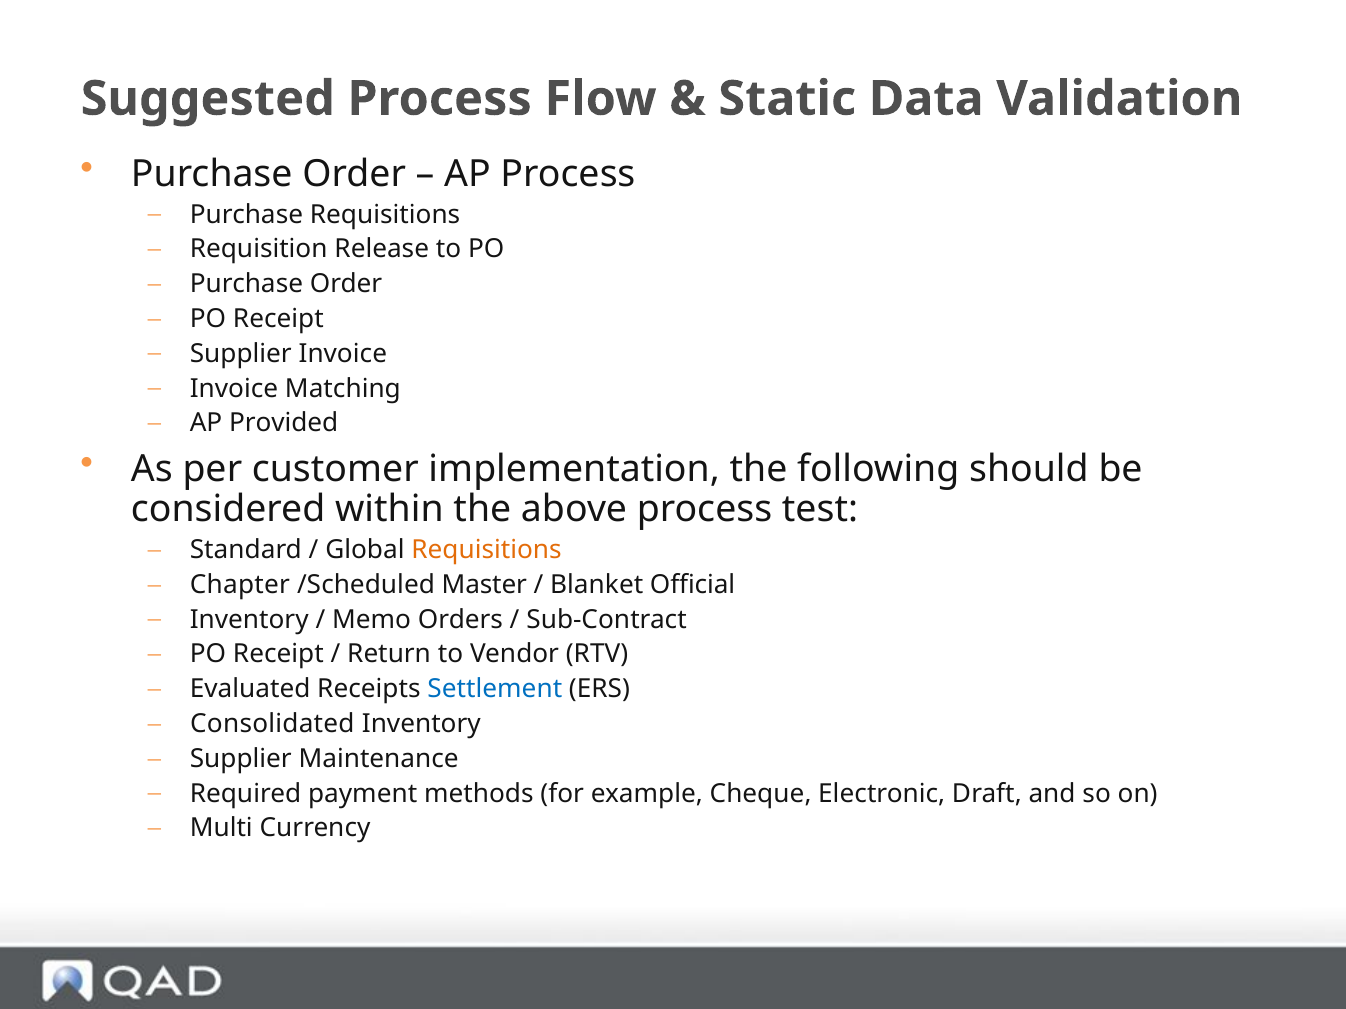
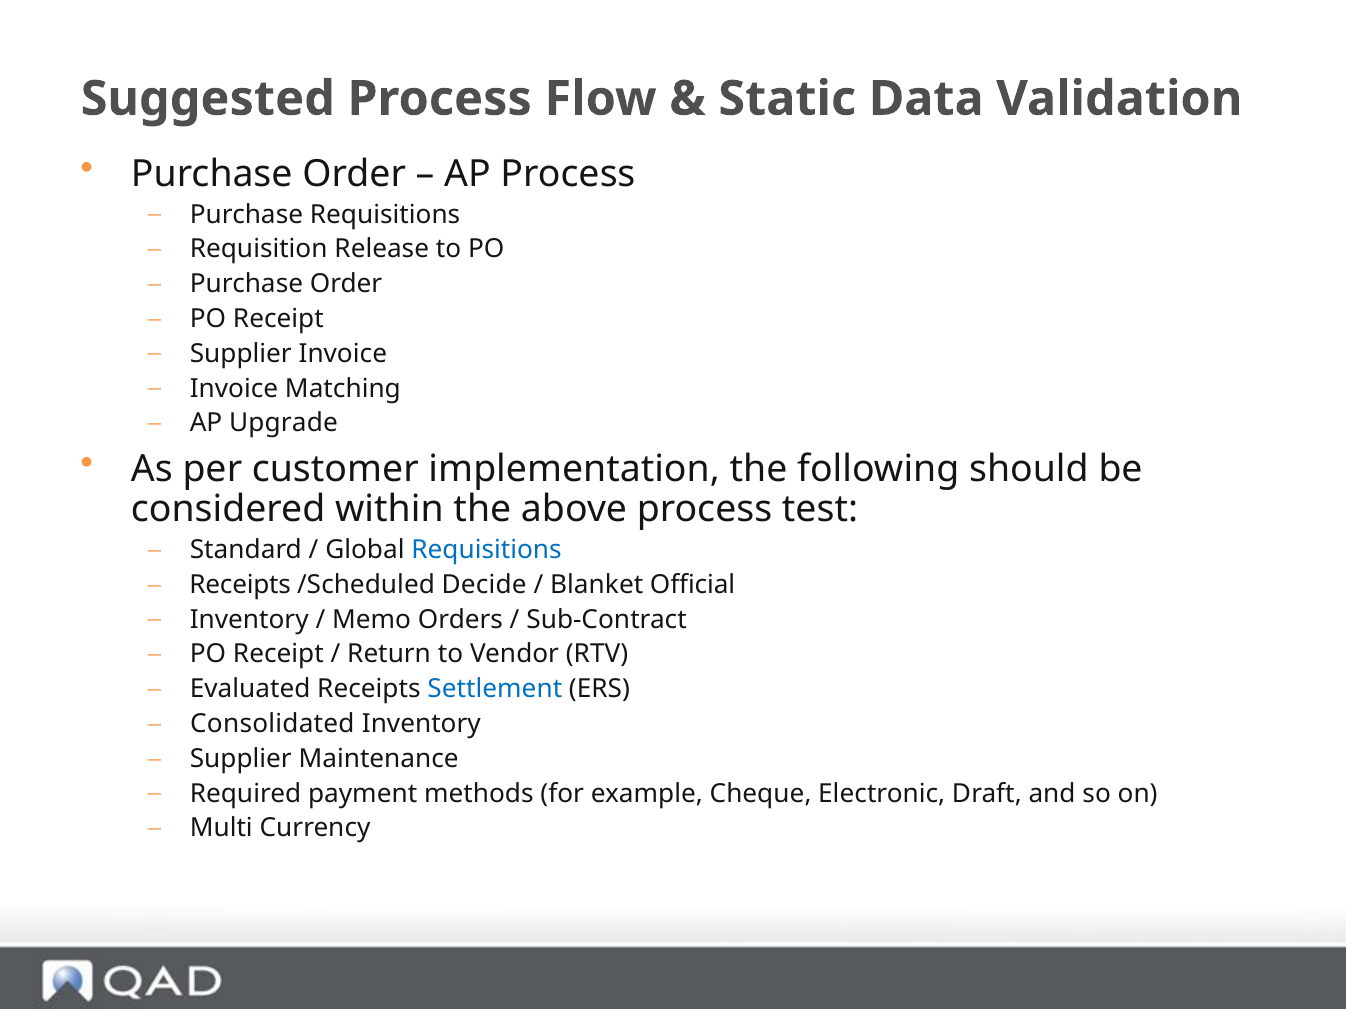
Provided: Provided -> Upgrade
Requisitions at (487, 550) colour: orange -> blue
Chapter at (240, 585): Chapter -> Receipts
Master: Master -> Decide
